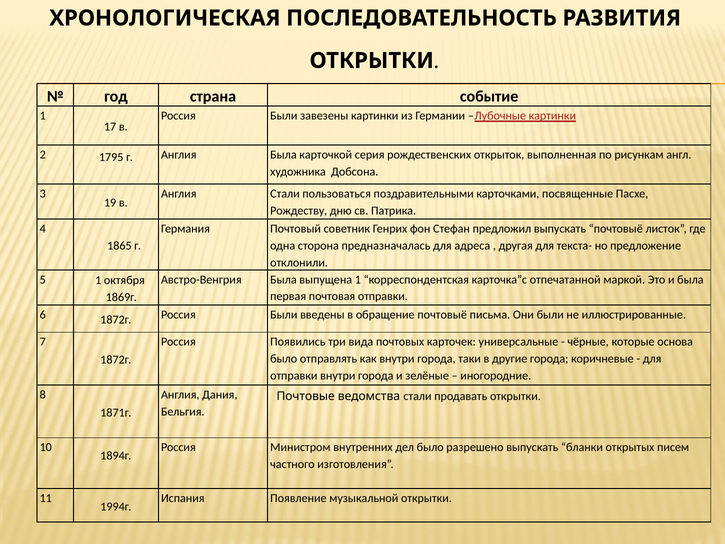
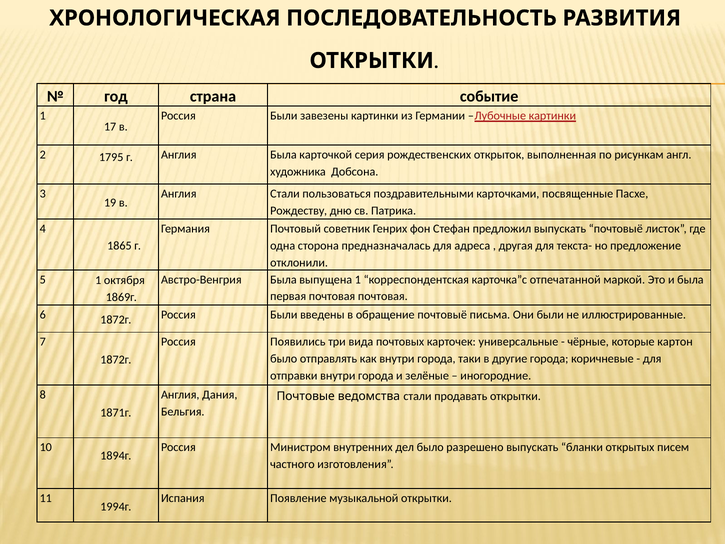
почтовая отправки: отправки -> почтовая
основа: основа -> картон
